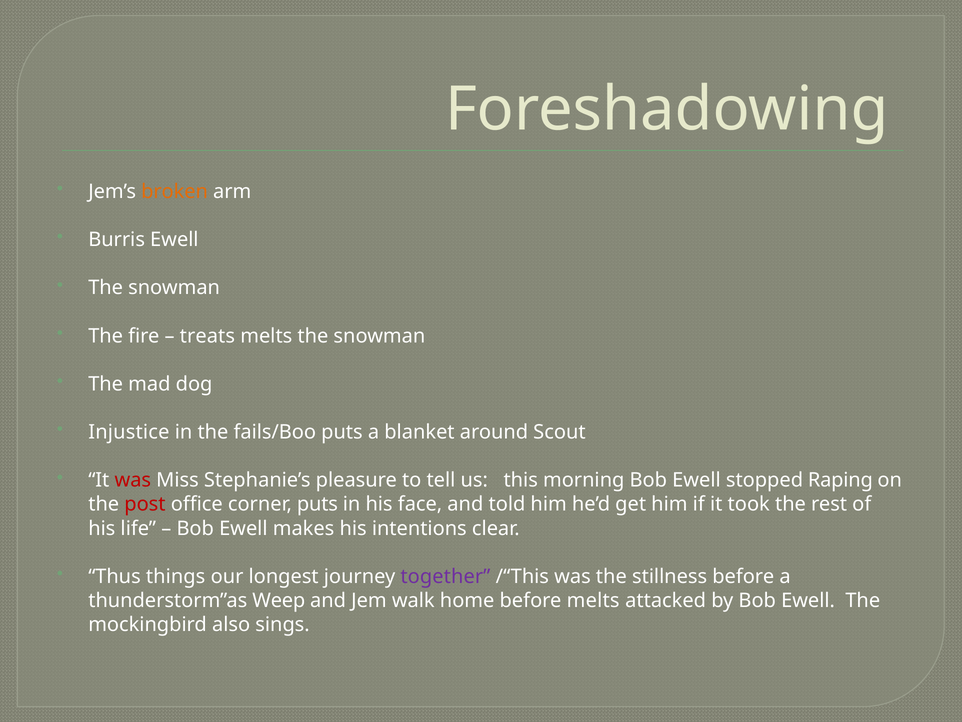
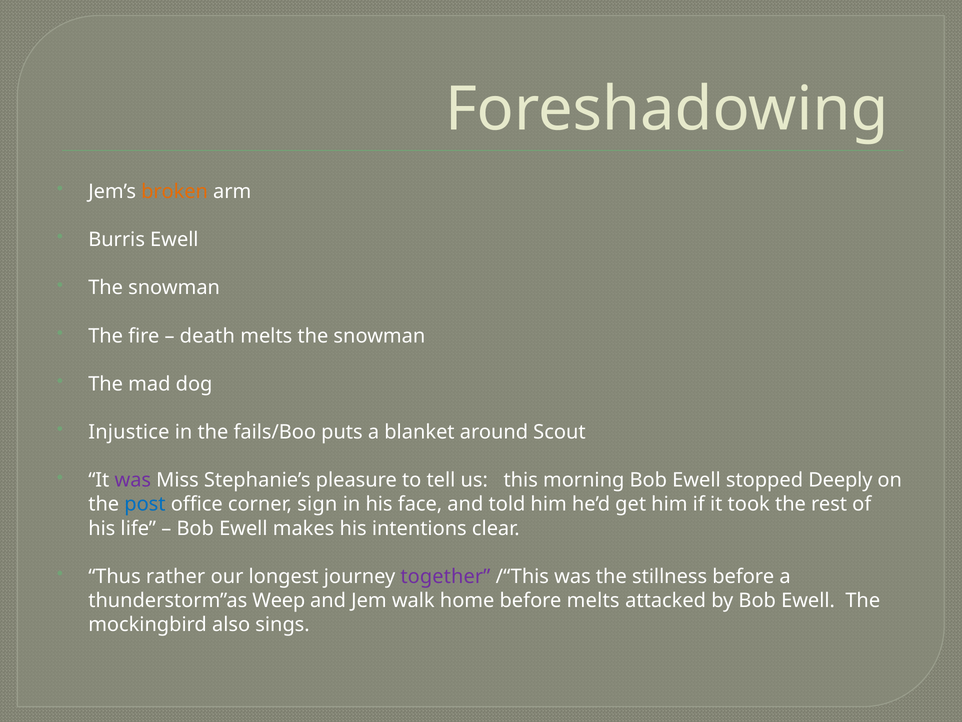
treats: treats -> death
was at (133, 480) colour: red -> purple
Raping: Raping -> Deeply
post colour: red -> blue
corner puts: puts -> sign
things: things -> rather
